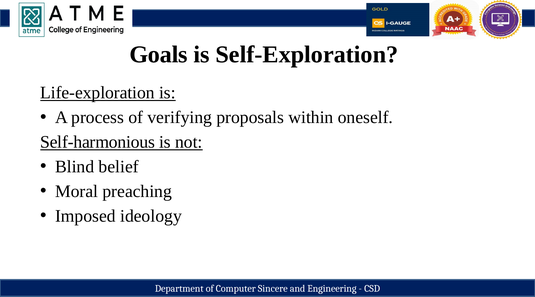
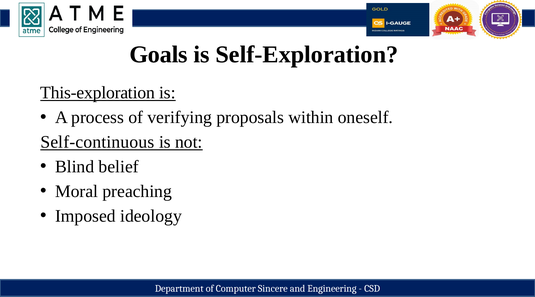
Life-exploration: Life-exploration -> This-exploration
Self-harmonious: Self-harmonious -> Self-continuous
